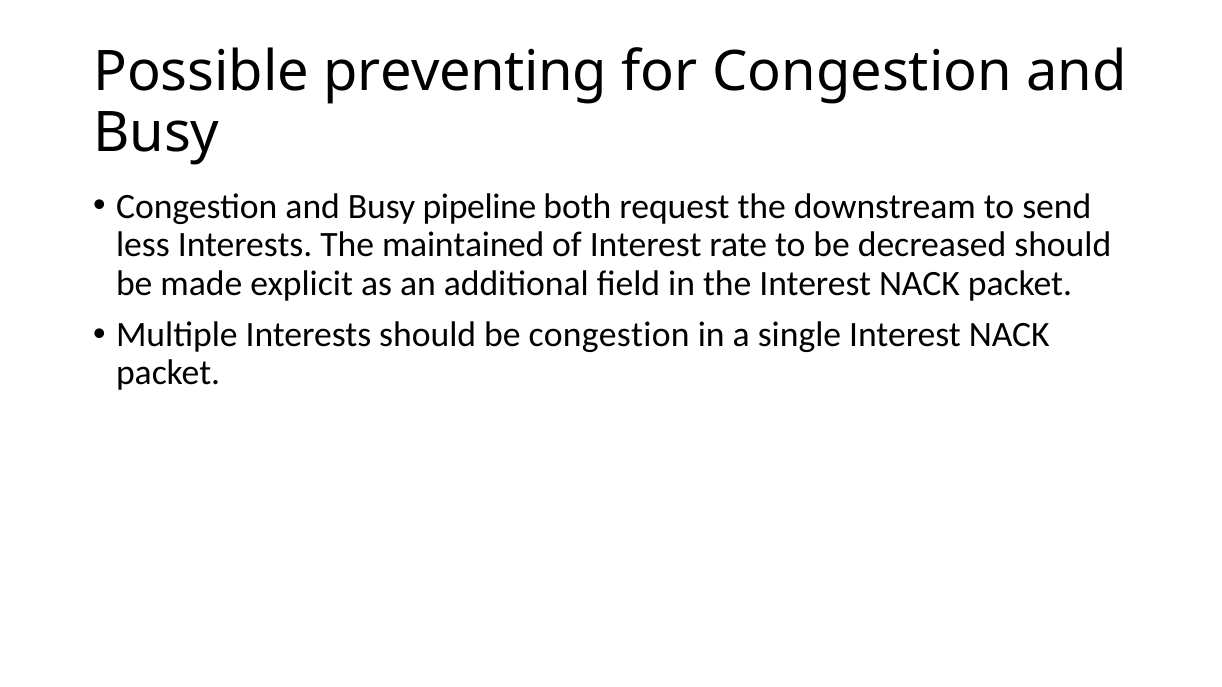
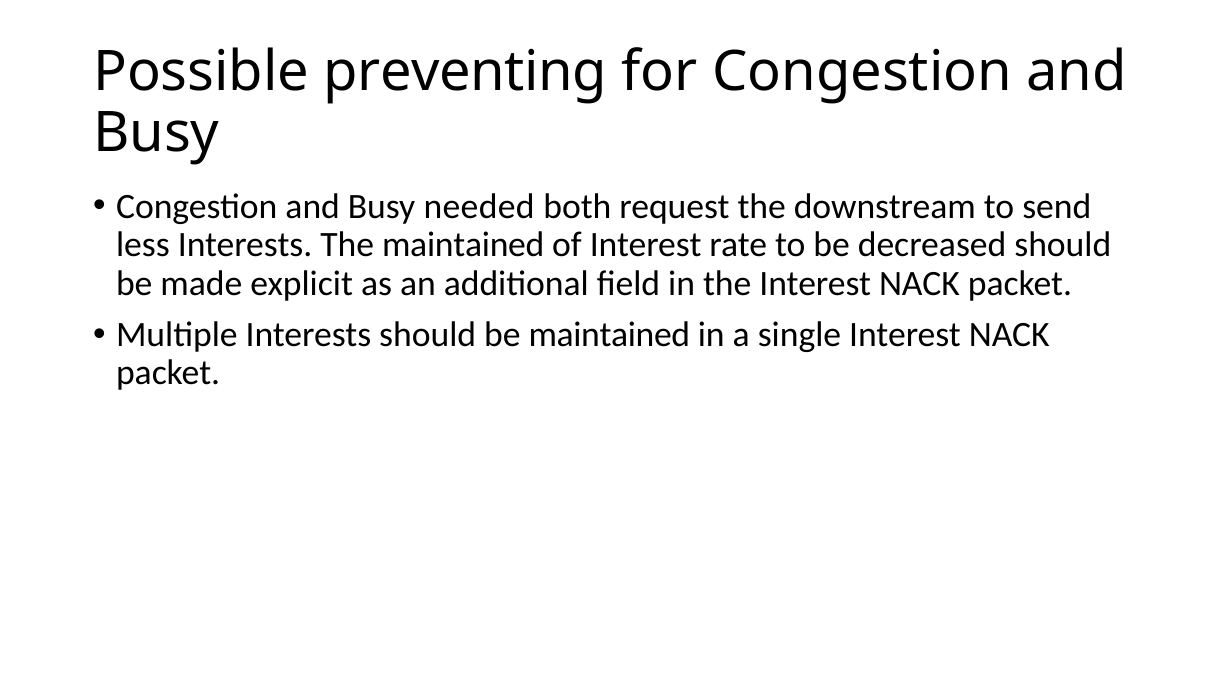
pipeline: pipeline -> needed
be congestion: congestion -> maintained
